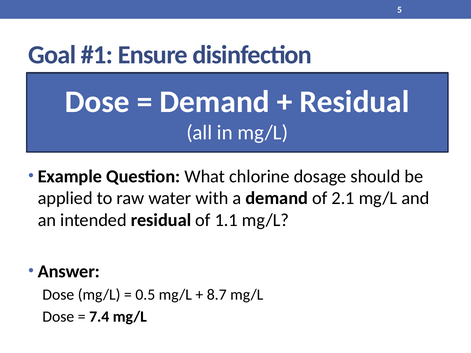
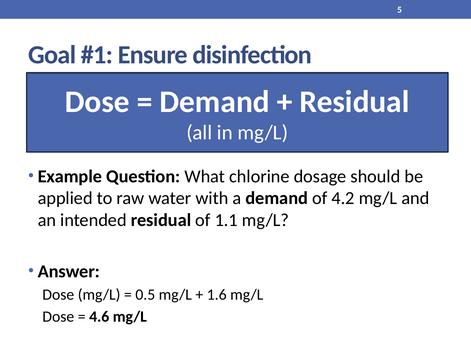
2.1: 2.1 -> 4.2
8.7: 8.7 -> 1.6
7.4: 7.4 -> 4.6
